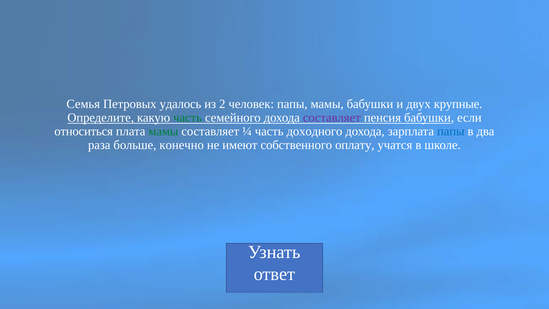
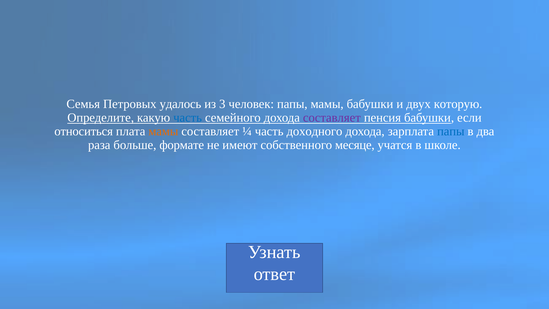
2: 2 -> 3
крупные: крупные -> которую
часть at (188, 118) colour: green -> blue
мамы at (163, 131) colour: green -> orange
конечно: конечно -> формате
оплату: оплату -> месяце
